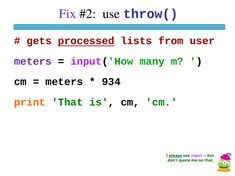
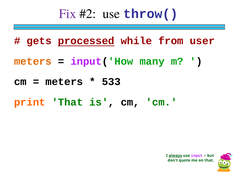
lists: lists -> while
meters at (33, 61) colour: purple -> orange
934: 934 -> 533
